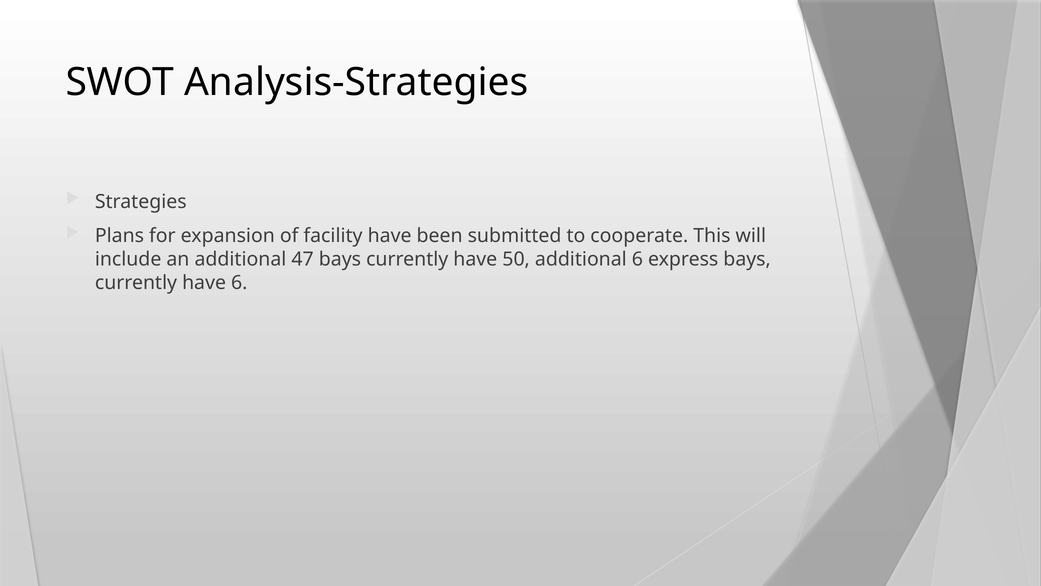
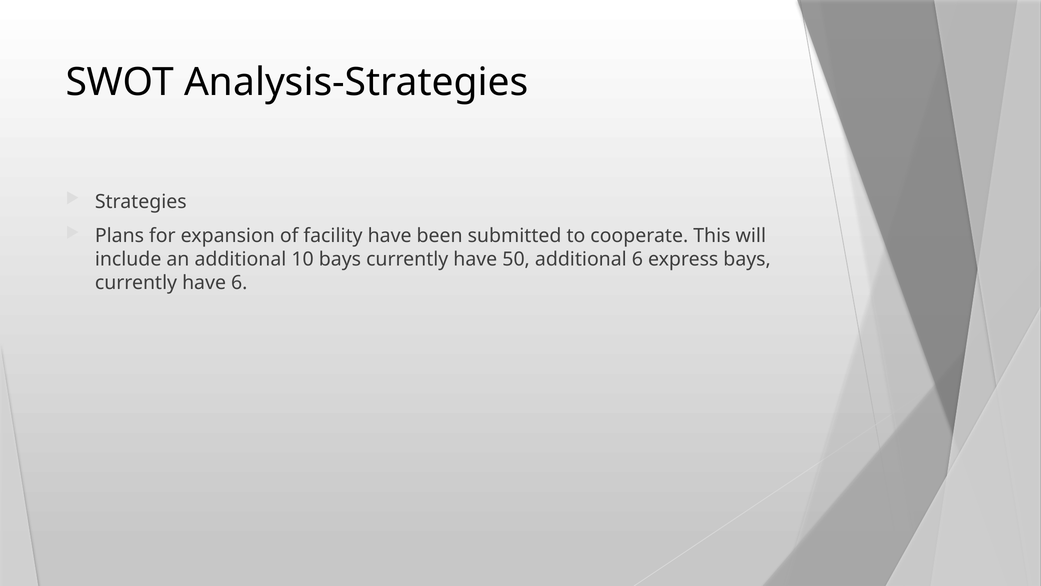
47: 47 -> 10
